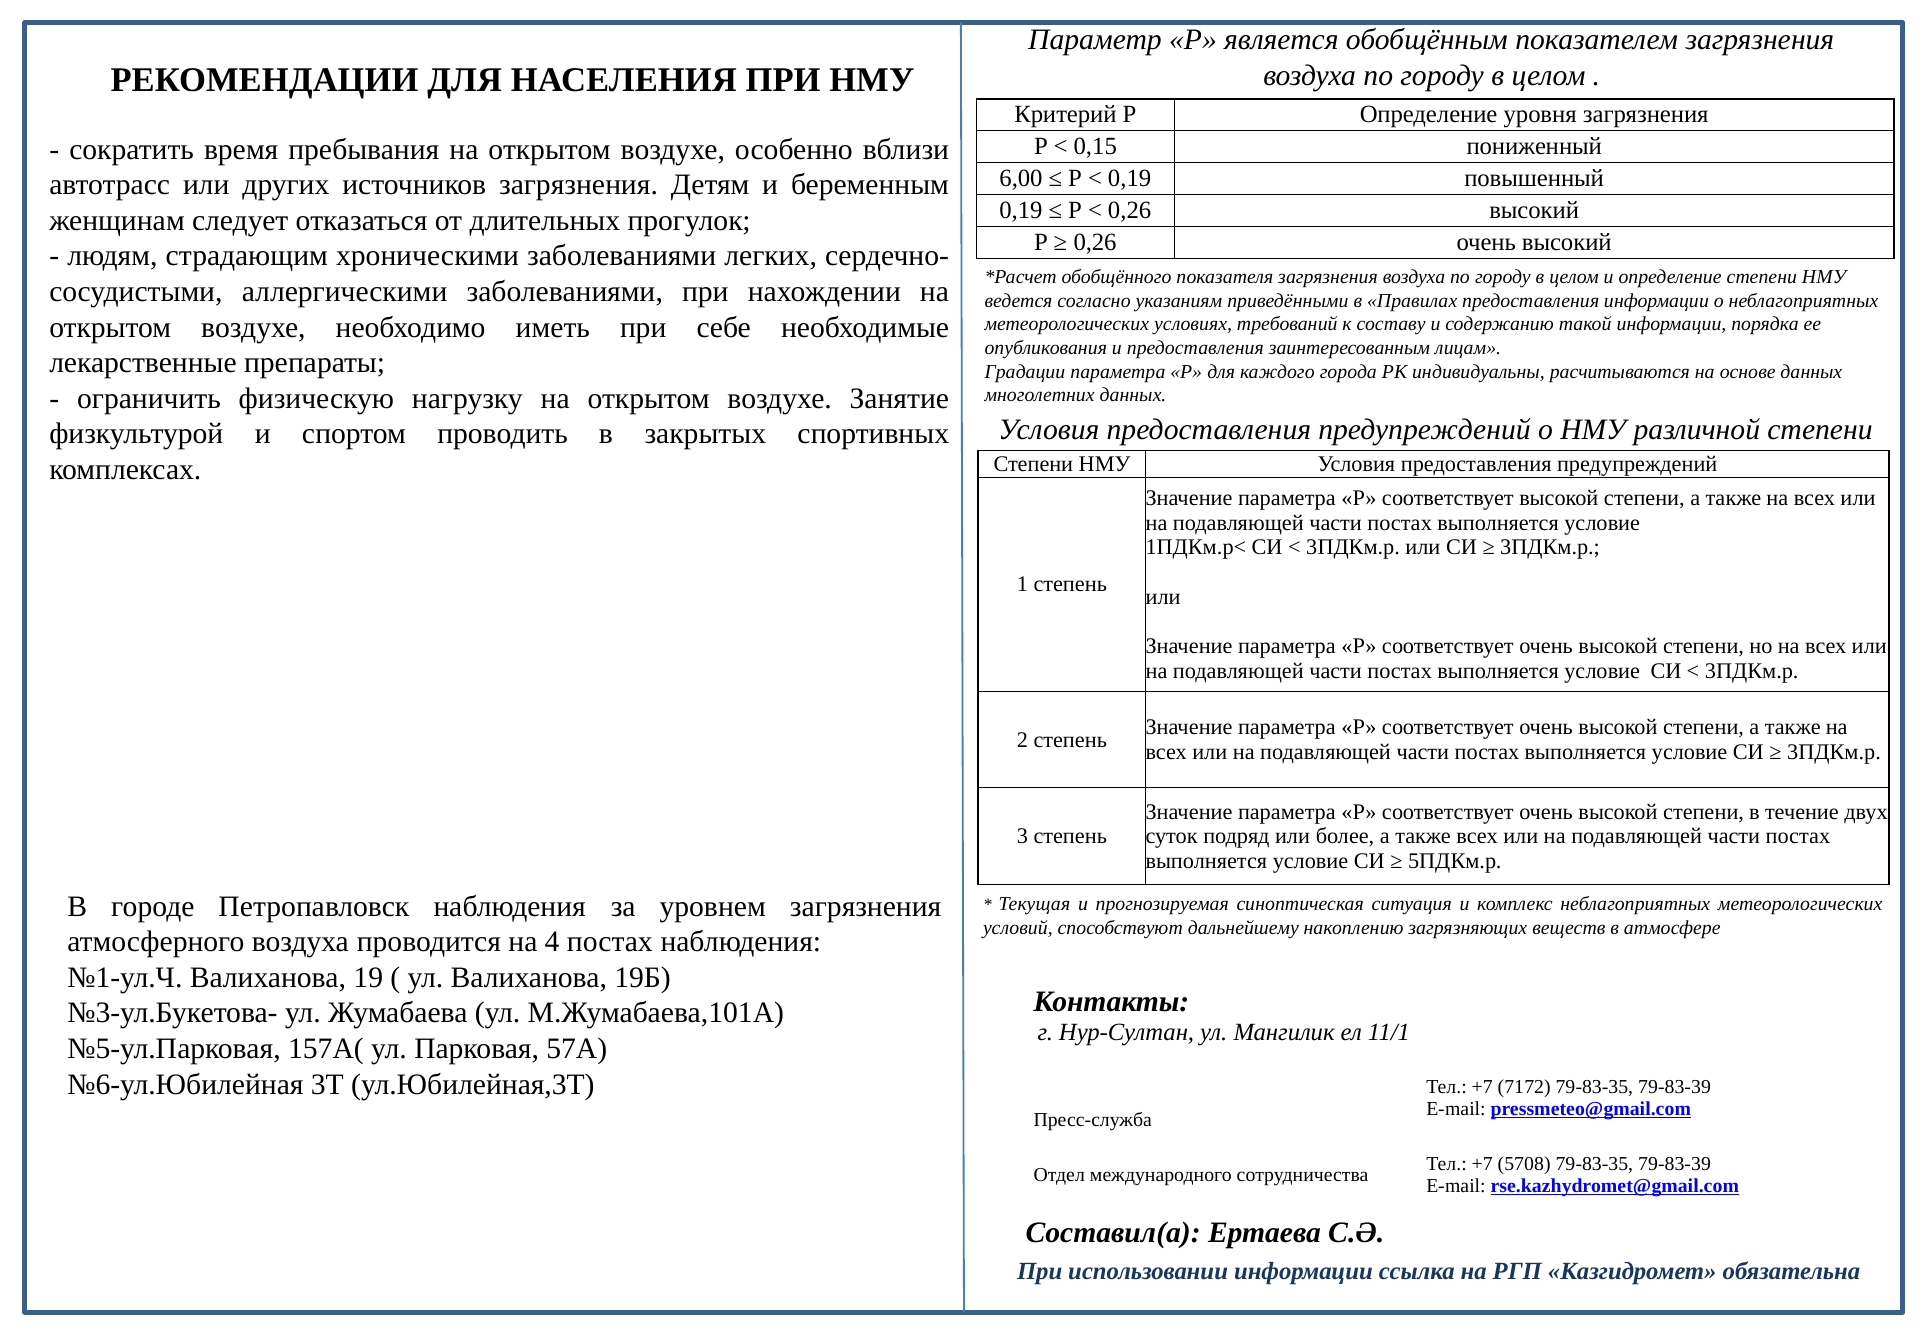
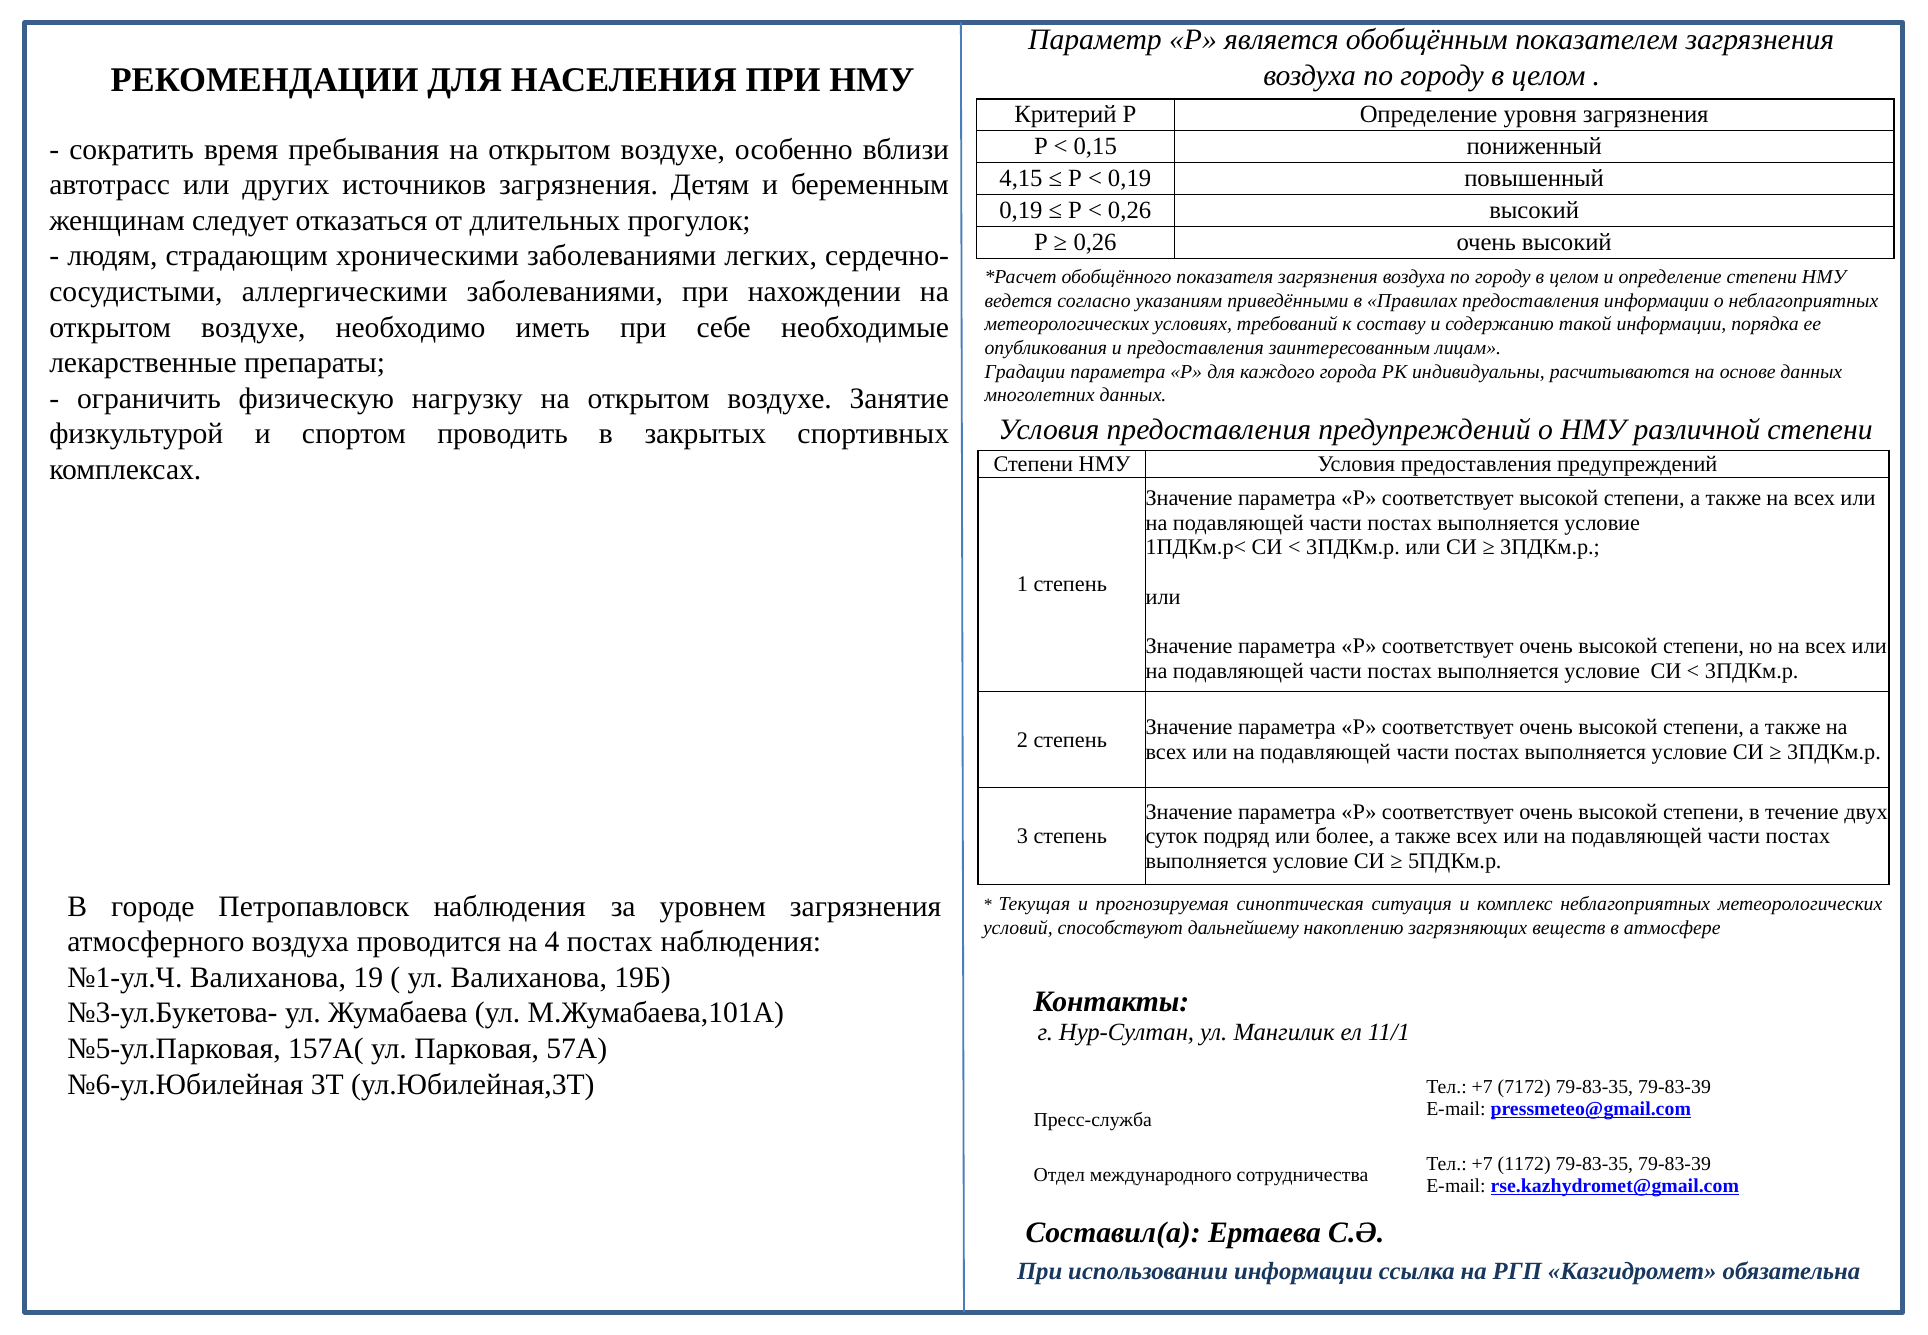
6,00: 6,00 -> 4,15
5708: 5708 -> 1172
